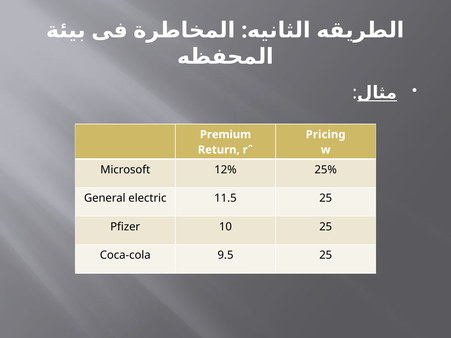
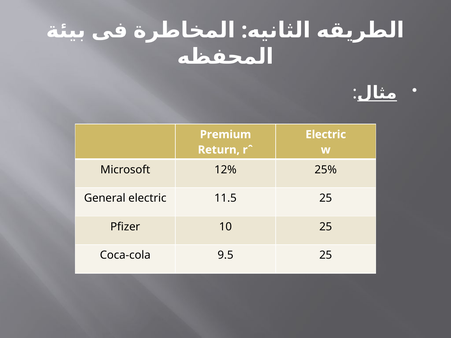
Pricing at (326, 135): Pricing -> Electric
